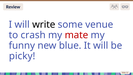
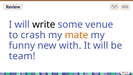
mate colour: red -> orange
blue: blue -> with
picky: picky -> team
